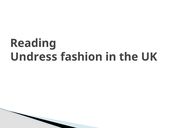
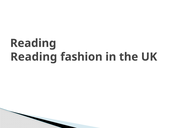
Undress at (34, 57): Undress -> Reading
